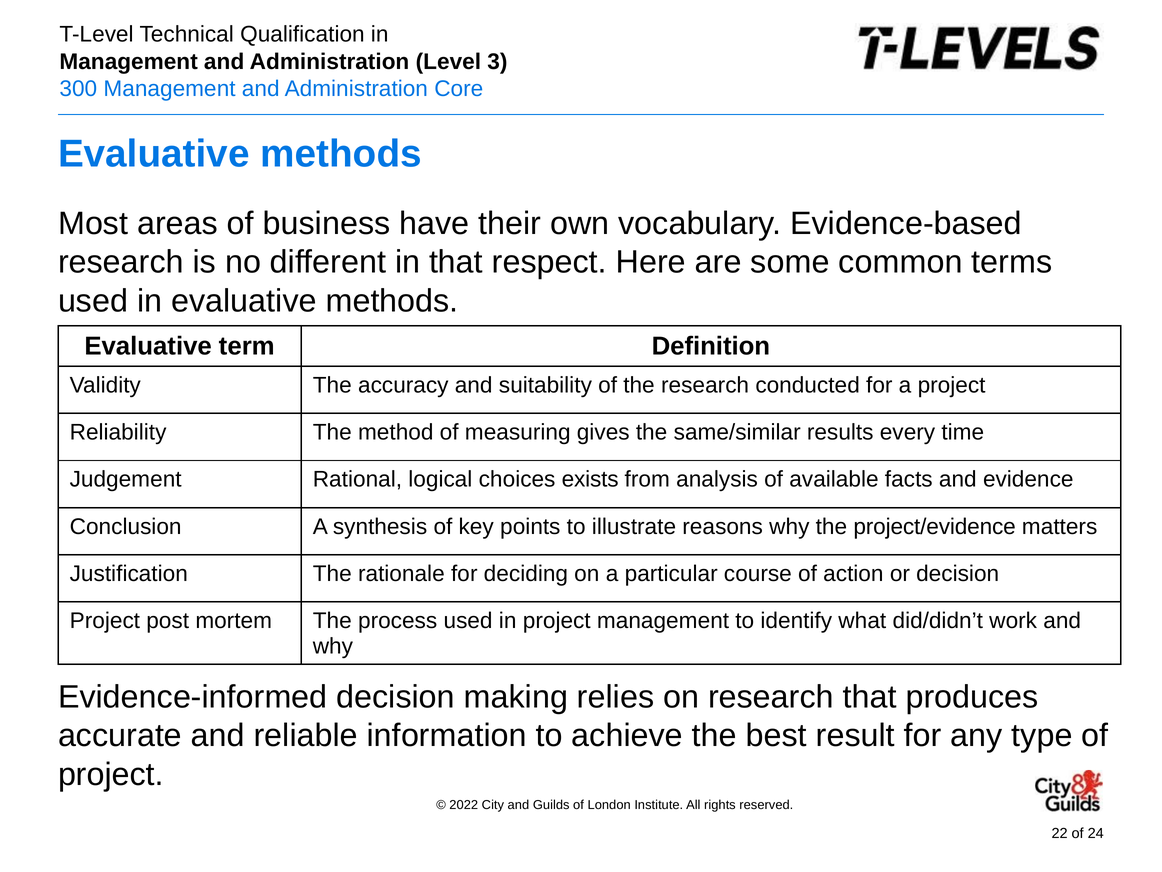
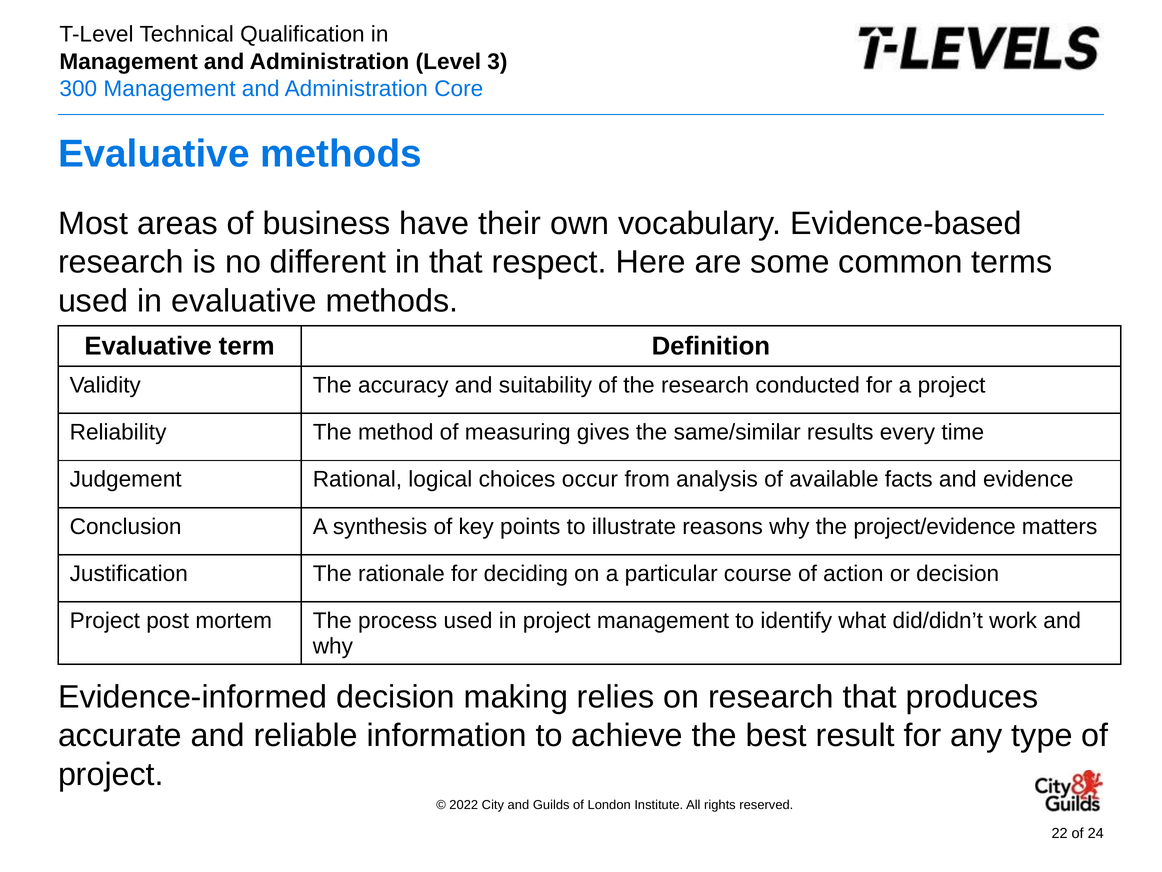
exists: exists -> occur
